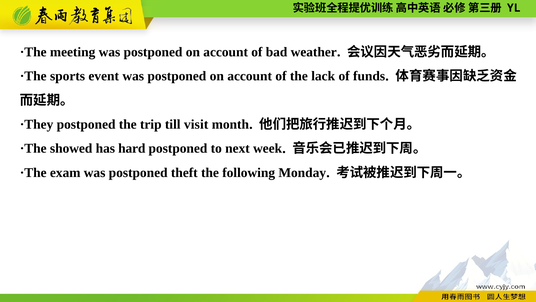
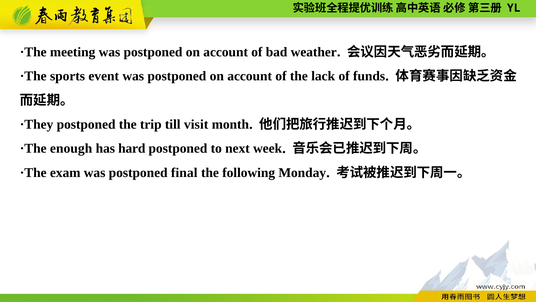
showed: showed -> enough
theft: theft -> final
